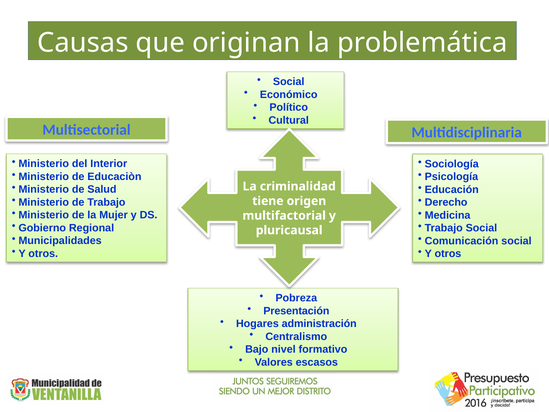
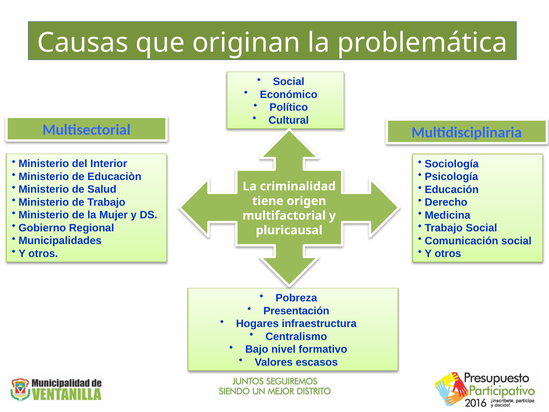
administración: administración -> infraestructura
